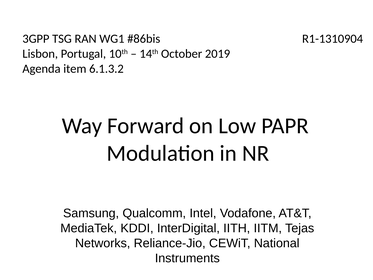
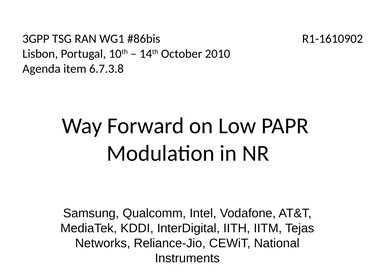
R1-1310904: R1-1310904 -> R1-1610902
2019: 2019 -> 2010
6.1.3.2: 6.1.3.2 -> 6.7.3.8
